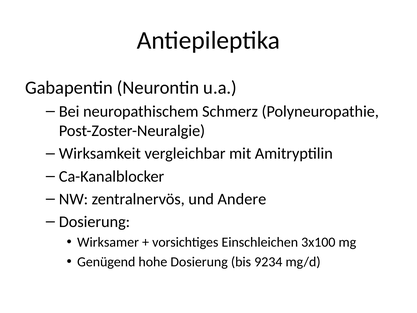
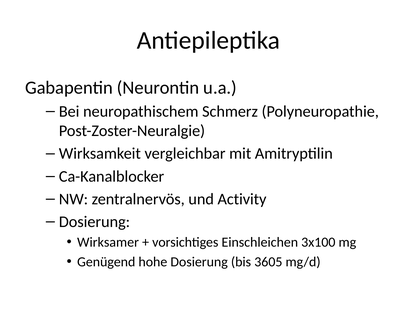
Andere: Andere -> Activity
9234: 9234 -> 3605
